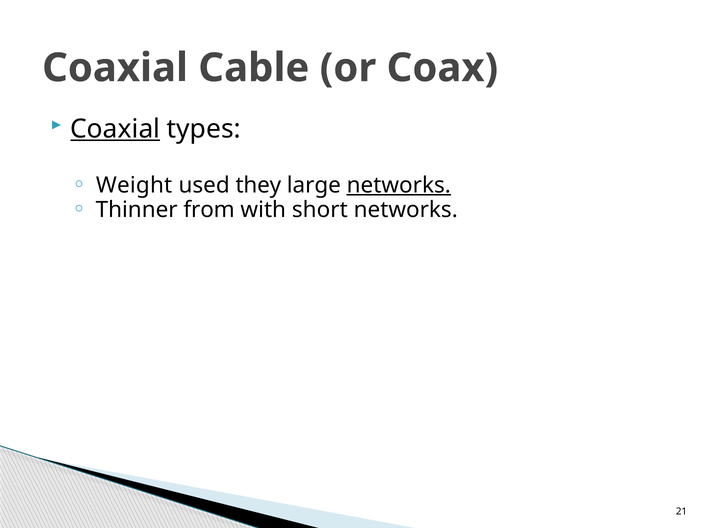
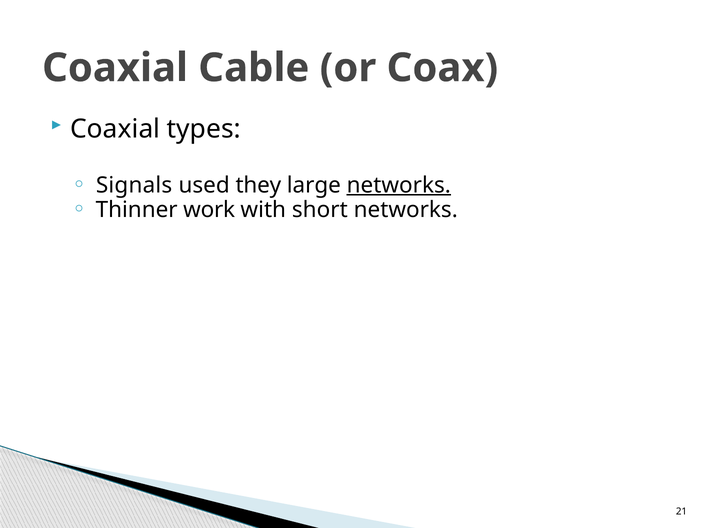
Coaxial at (115, 129) underline: present -> none
Weight: Weight -> Signals
from: from -> work
